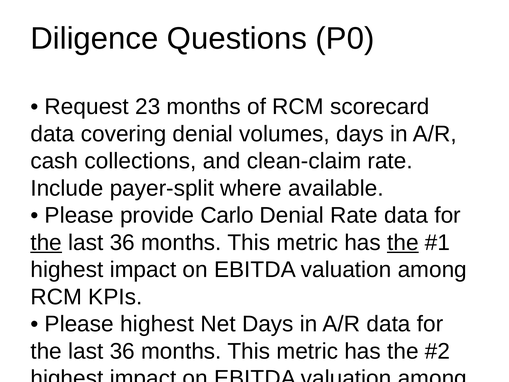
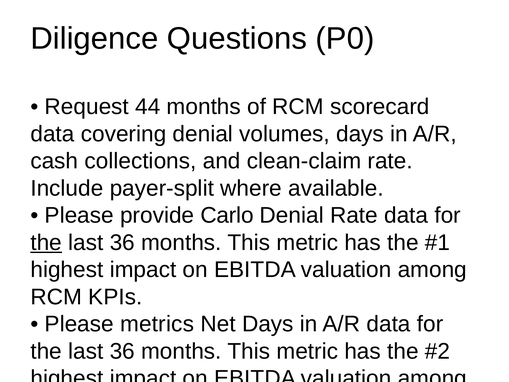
23: 23 -> 44
the at (403, 243) underline: present -> none
Please highest: highest -> metrics
